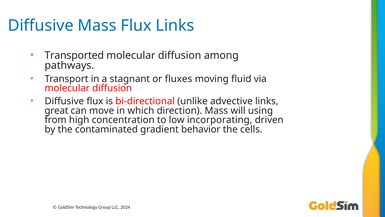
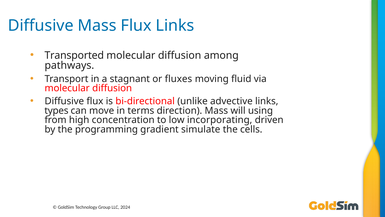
great: great -> types
which: which -> terms
contaminated: contaminated -> programming
behavior: behavior -> simulate
